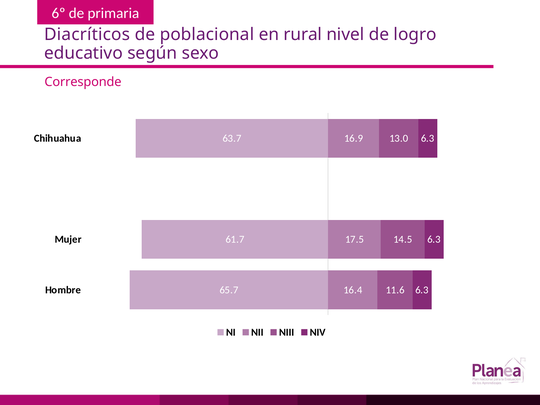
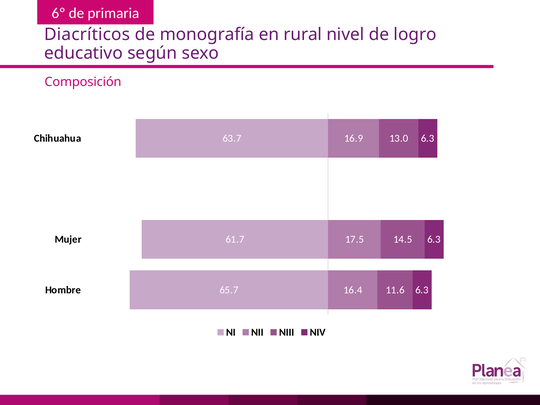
poblacional: poblacional -> monografía
Corresponde: Corresponde -> Composición
